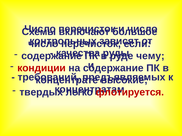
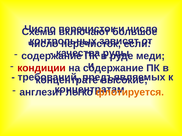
чему: чему -> меди
твердых: твердых -> англезит
флотируется colour: red -> orange
